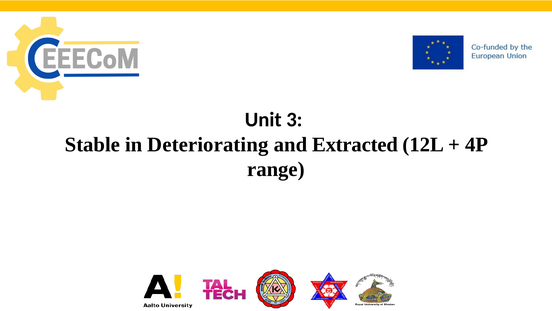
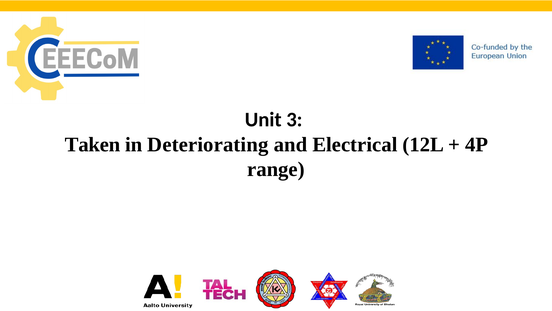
Stable: Stable -> Taken
Extracted: Extracted -> Electrical
